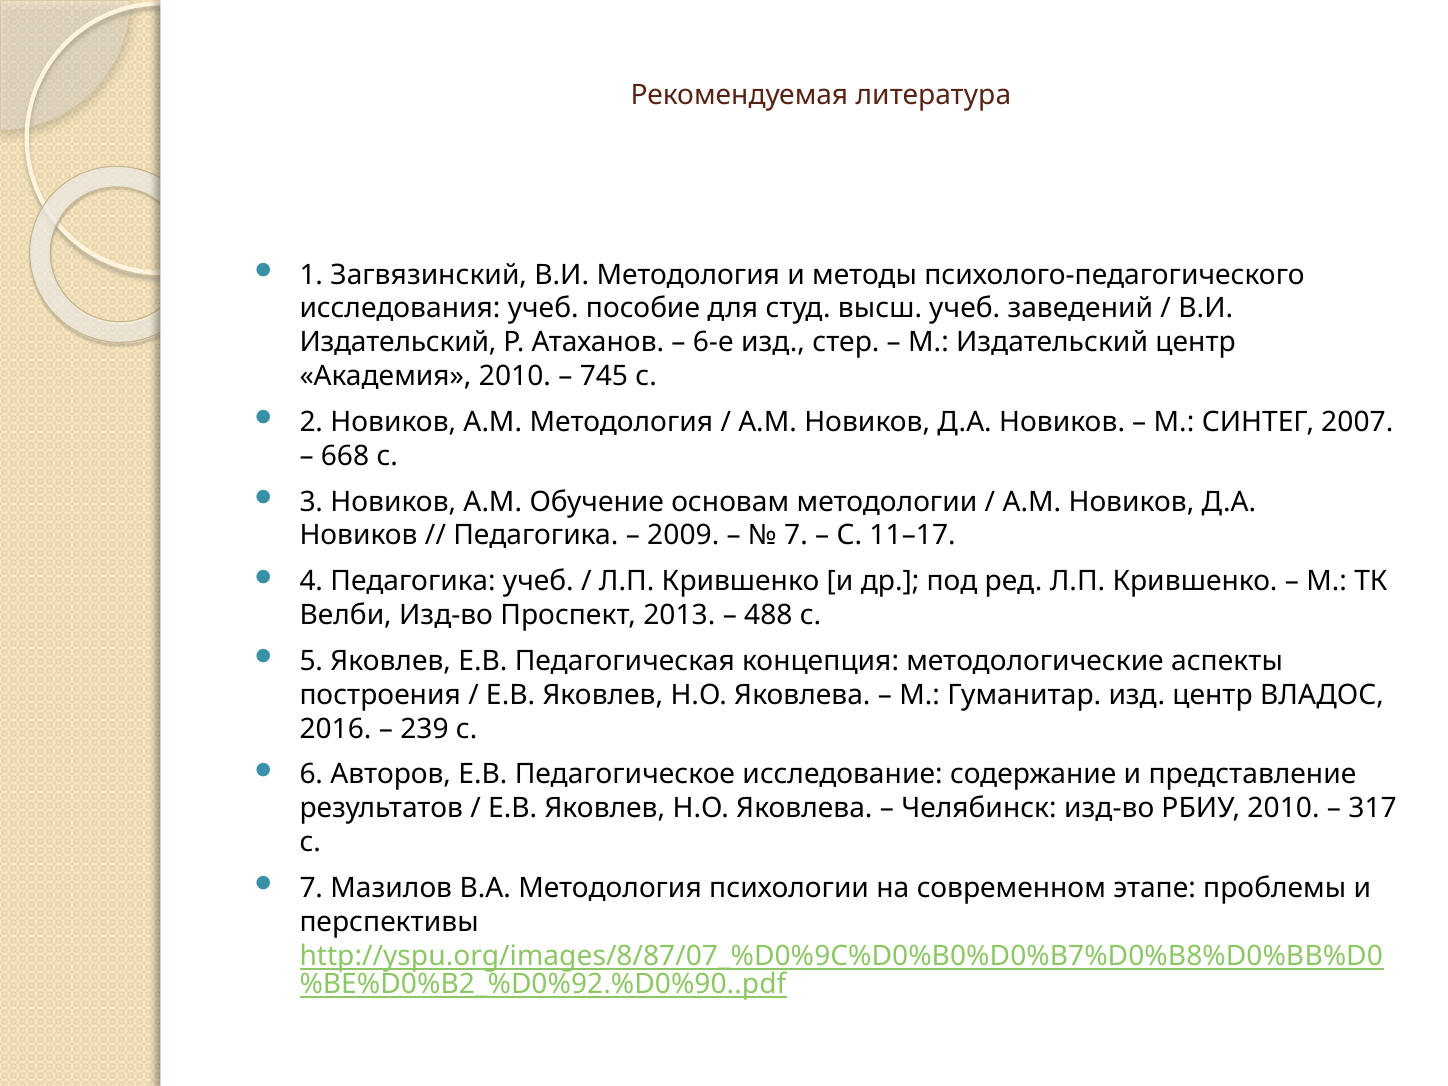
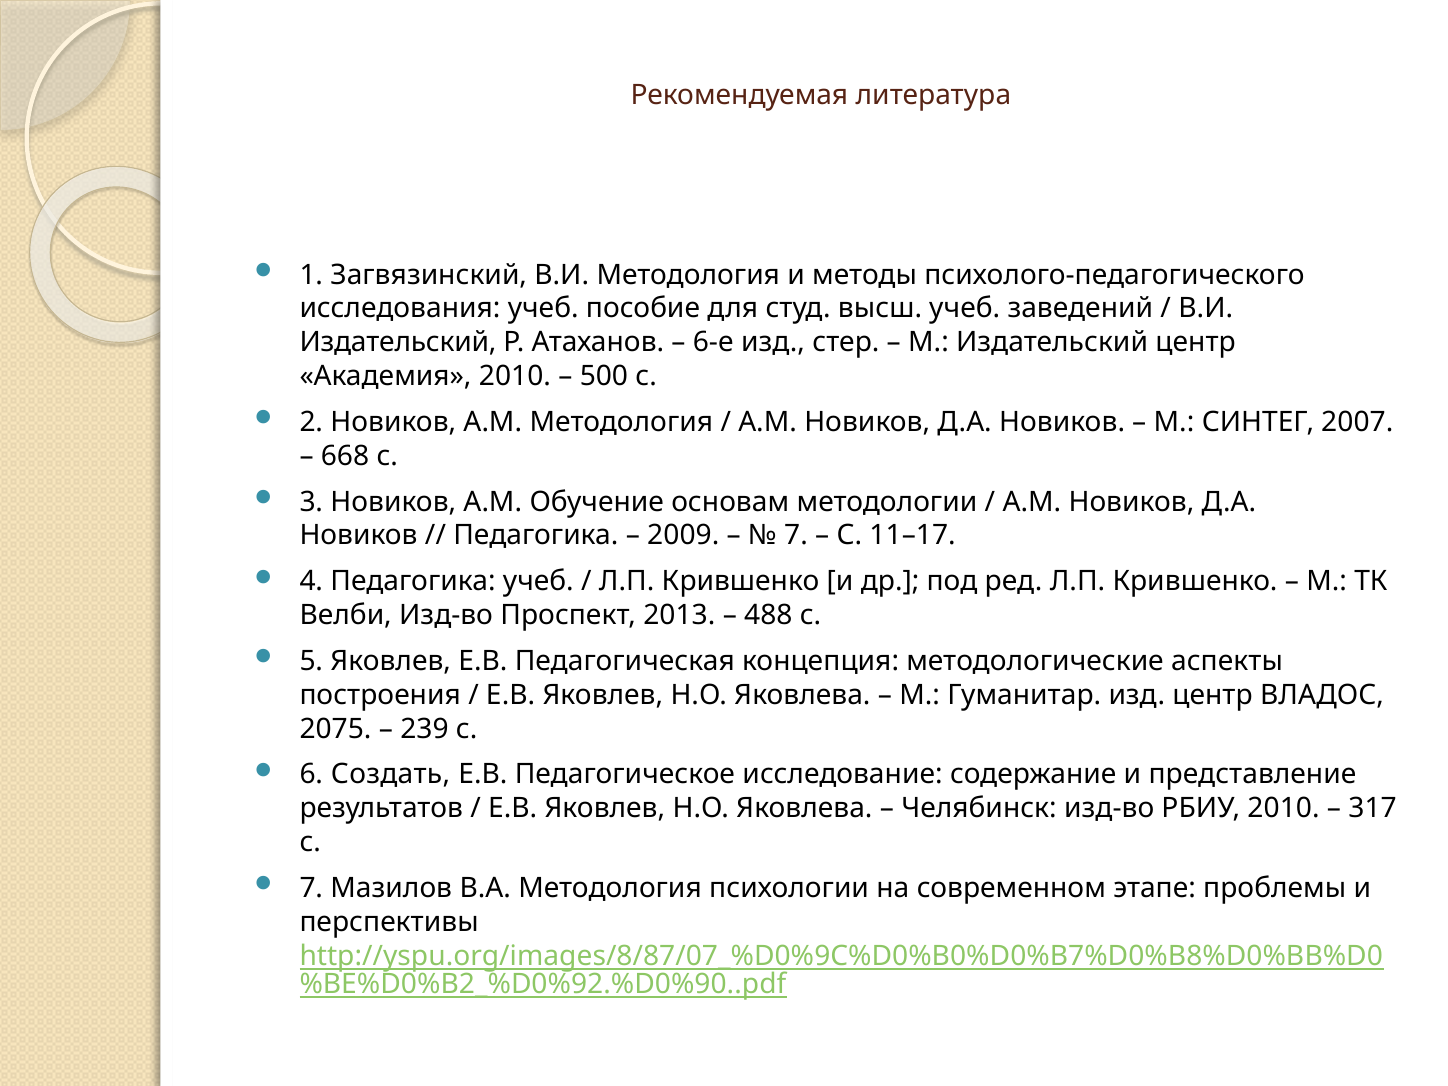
745: 745 -> 500
2016: 2016 -> 2075
Авторов: Авторов -> Создать
